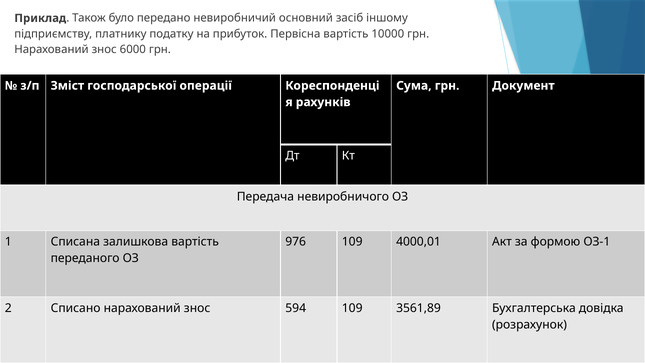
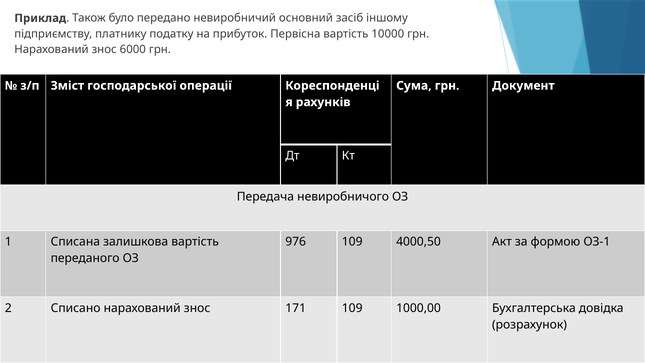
4000,01: 4000,01 -> 4000,50
594: 594 -> 171
3561,89: 3561,89 -> 1000,00
